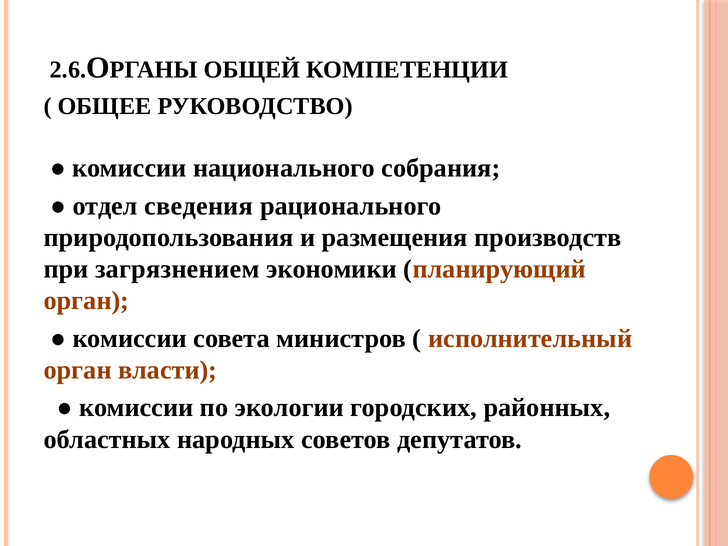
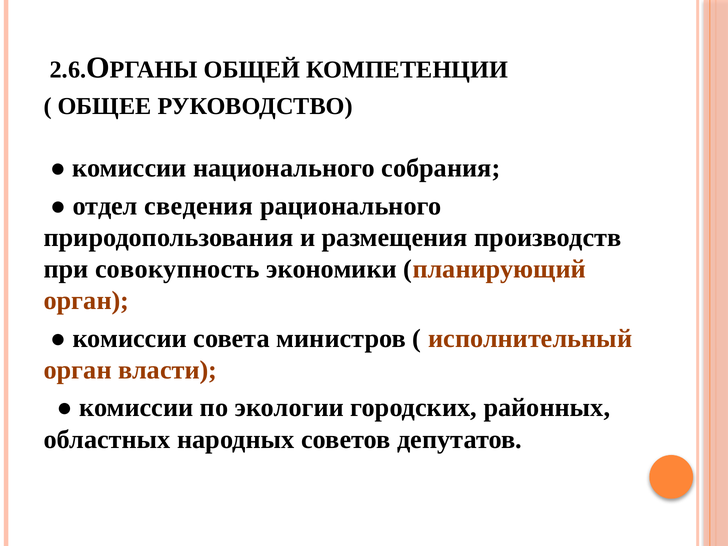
загрязнением: загрязнением -> совокупность
